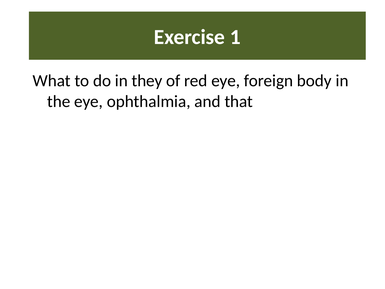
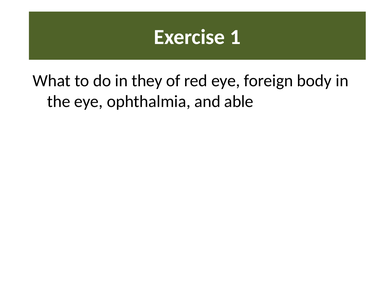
that: that -> able
